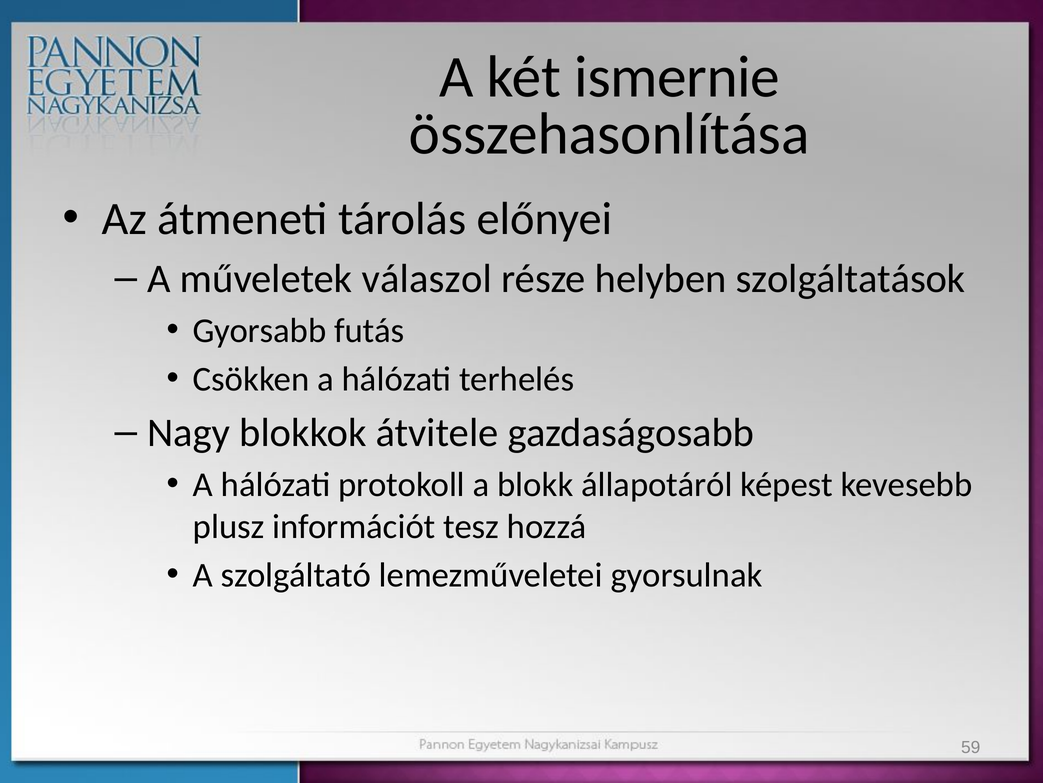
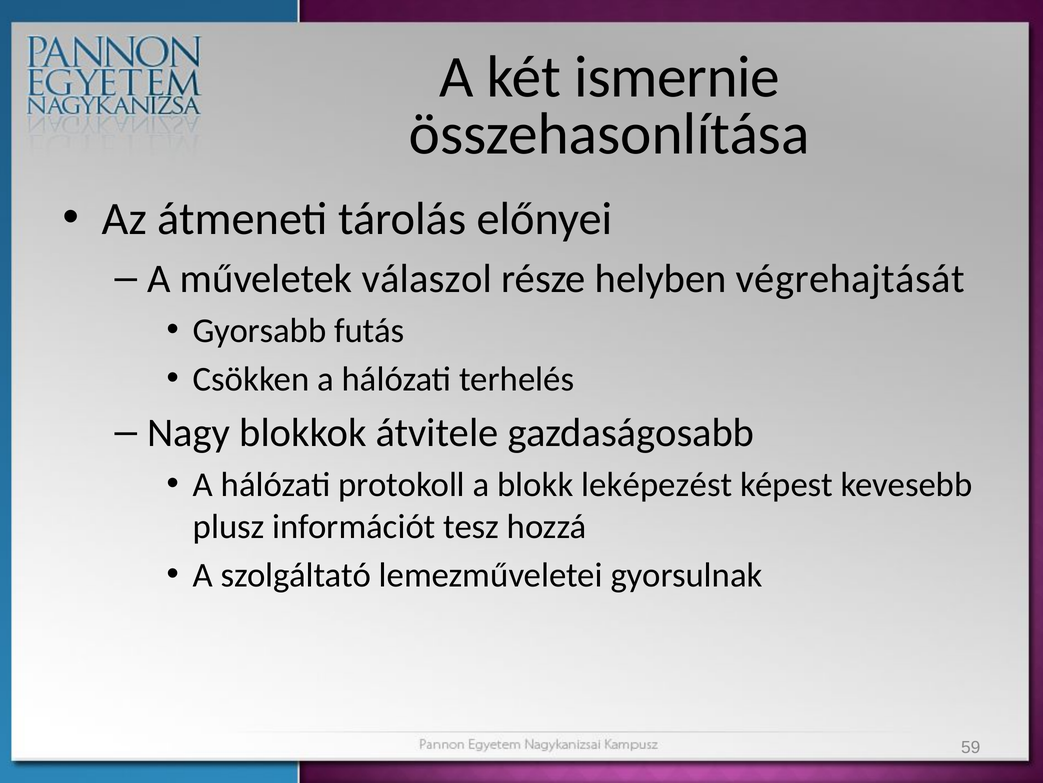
szolgáltatások: szolgáltatások -> végrehajtását
állapotáról: állapotáról -> leképezést
